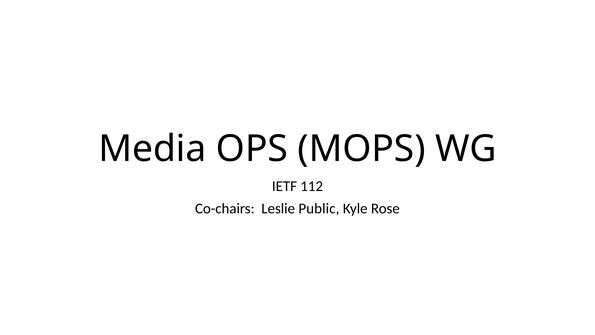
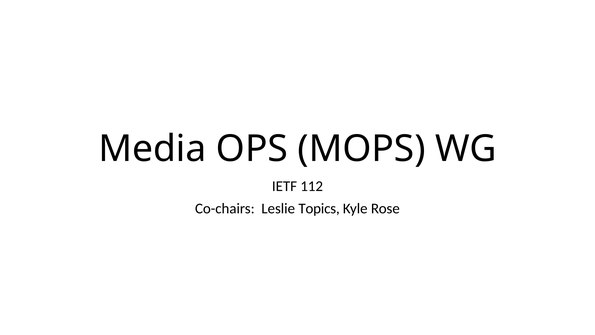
Public: Public -> Topics
